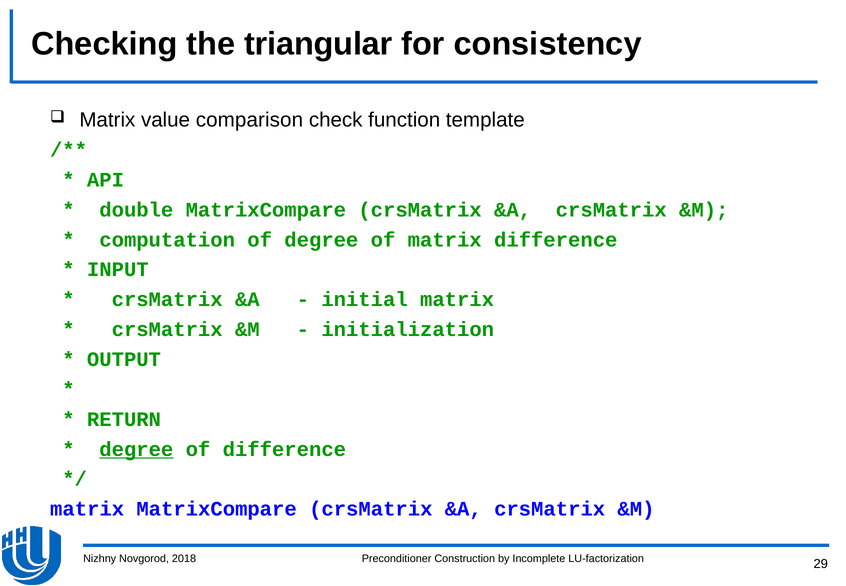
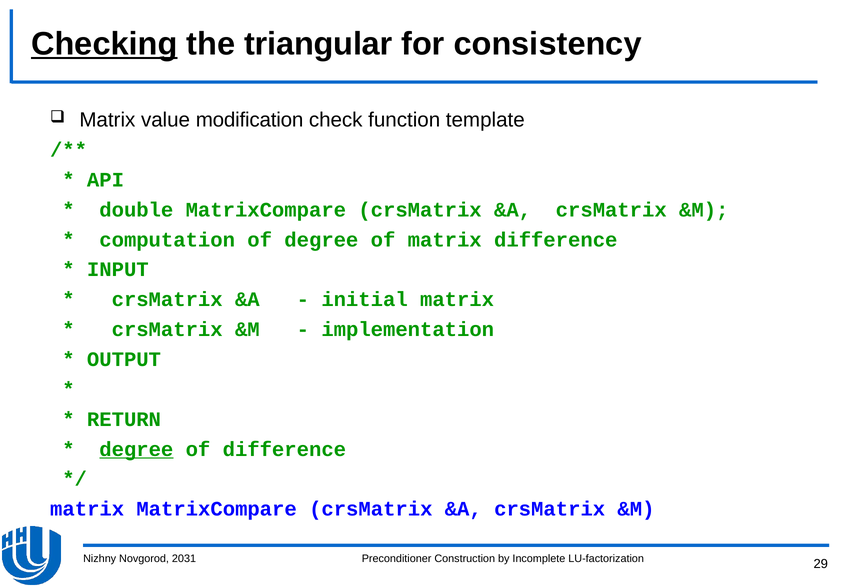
Checking underline: none -> present
comparison: comparison -> modification
initialization: initialization -> implementation
2018: 2018 -> 2031
